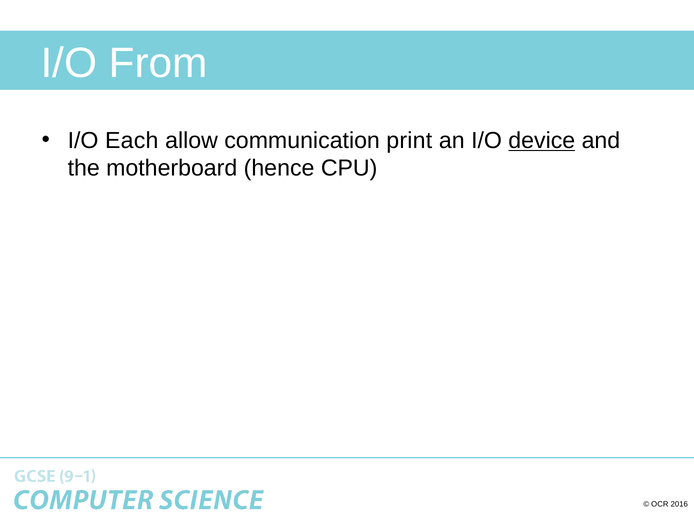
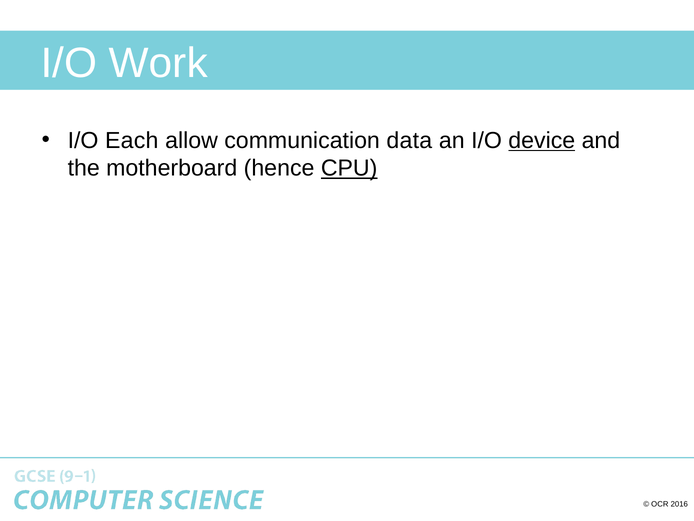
From: From -> Work
print: print -> data
CPU underline: none -> present
